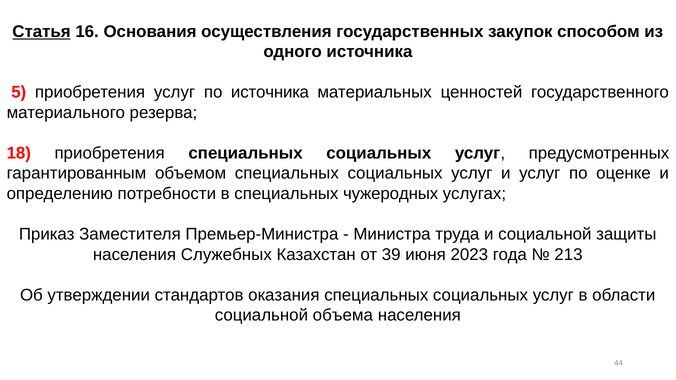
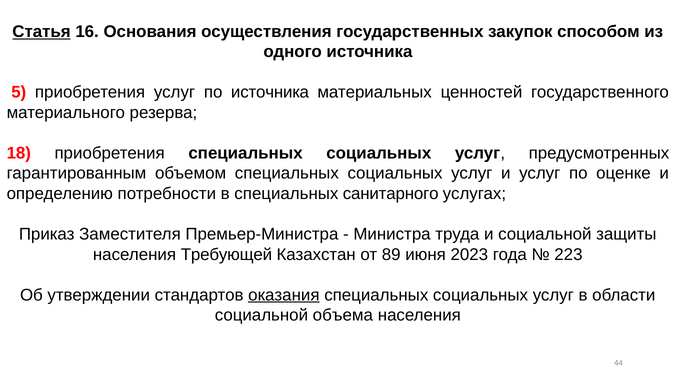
чужеродных: чужеродных -> санитарного
Служебных: Служебных -> Требующей
39: 39 -> 89
213: 213 -> 223
оказания underline: none -> present
